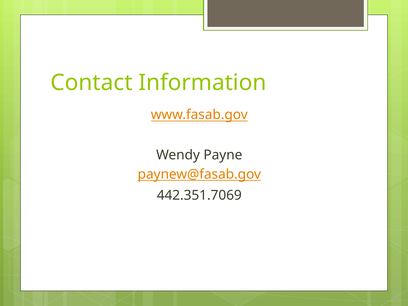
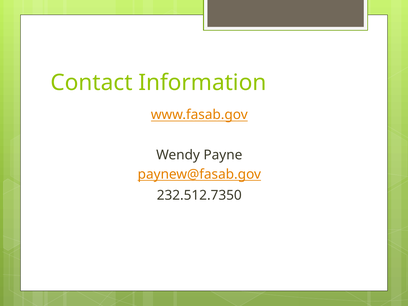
442.351.7069: 442.351.7069 -> 232.512.7350
